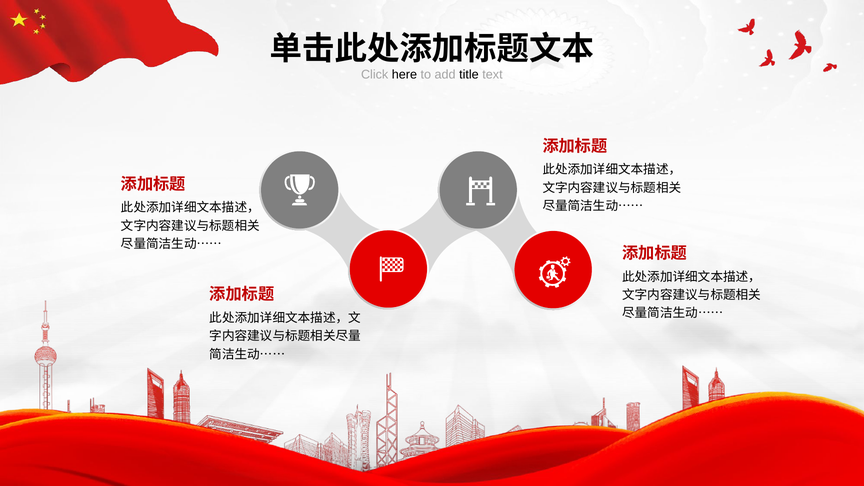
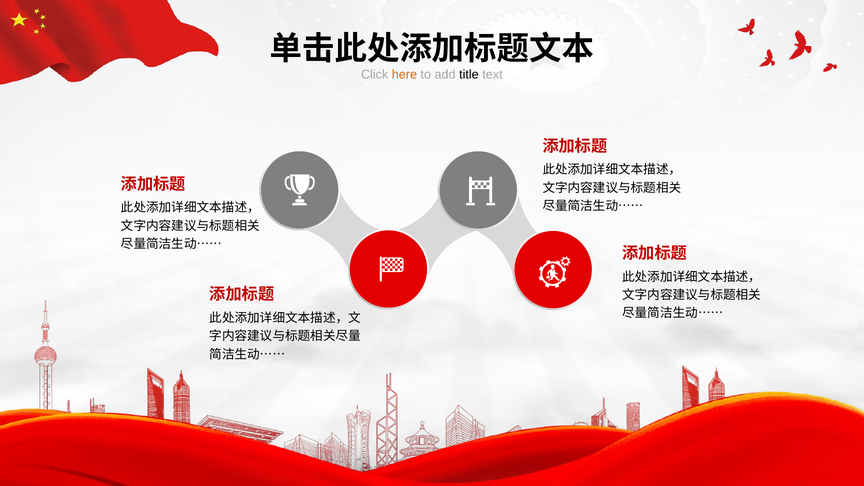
here colour: black -> orange
